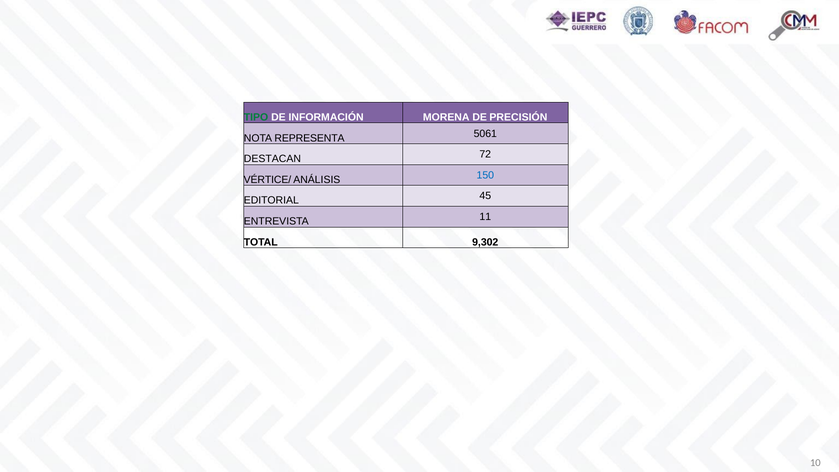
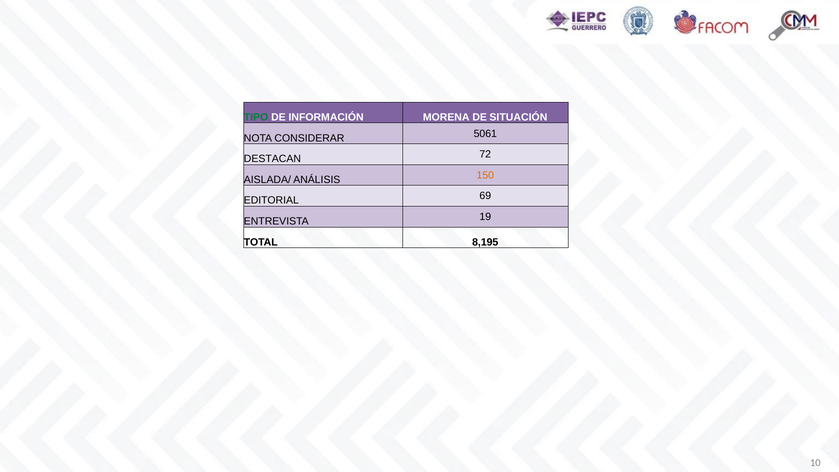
PRECISIÓN: PRECISIÓN -> SITUACIÓN
REPRESENTA: REPRESENTA -> CONSIDERAR
VÉRTICE/: VÉRTICE/ -> AISLADA/
150 colour: blue -> orange
45: 45 -> 69
11: 11 -> 19
9,302: 9,302 -> 8,195
